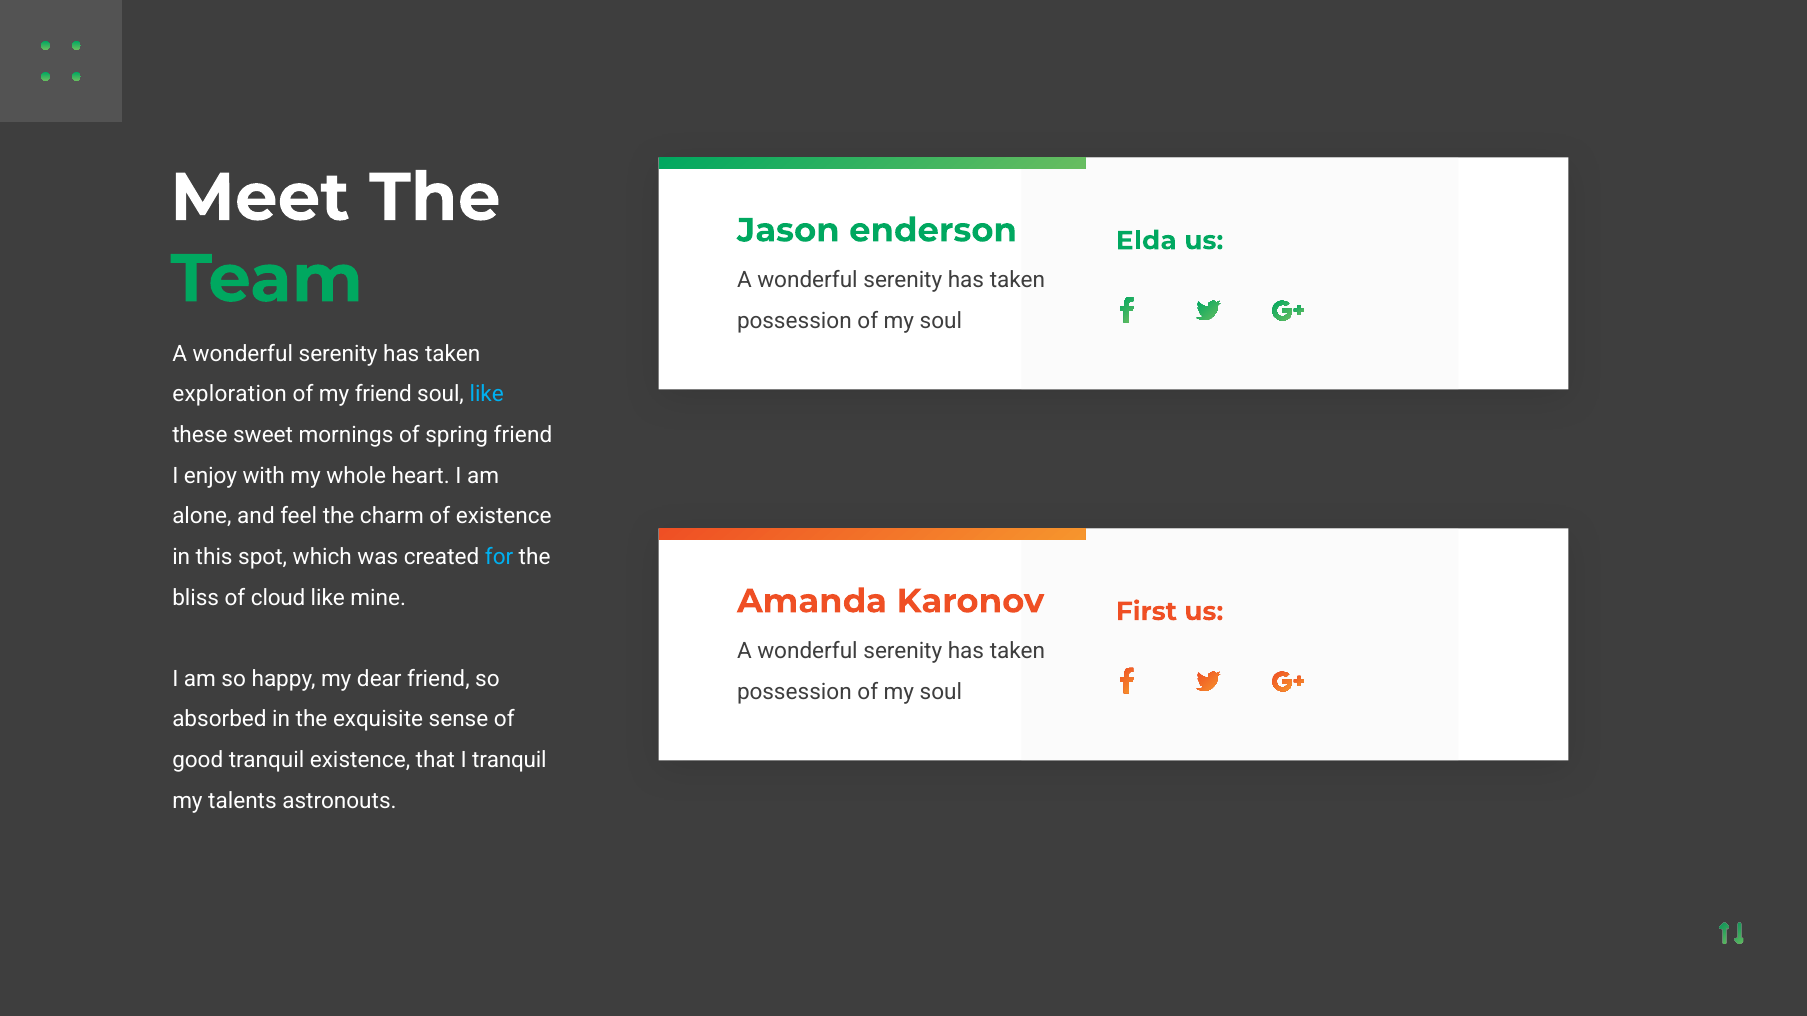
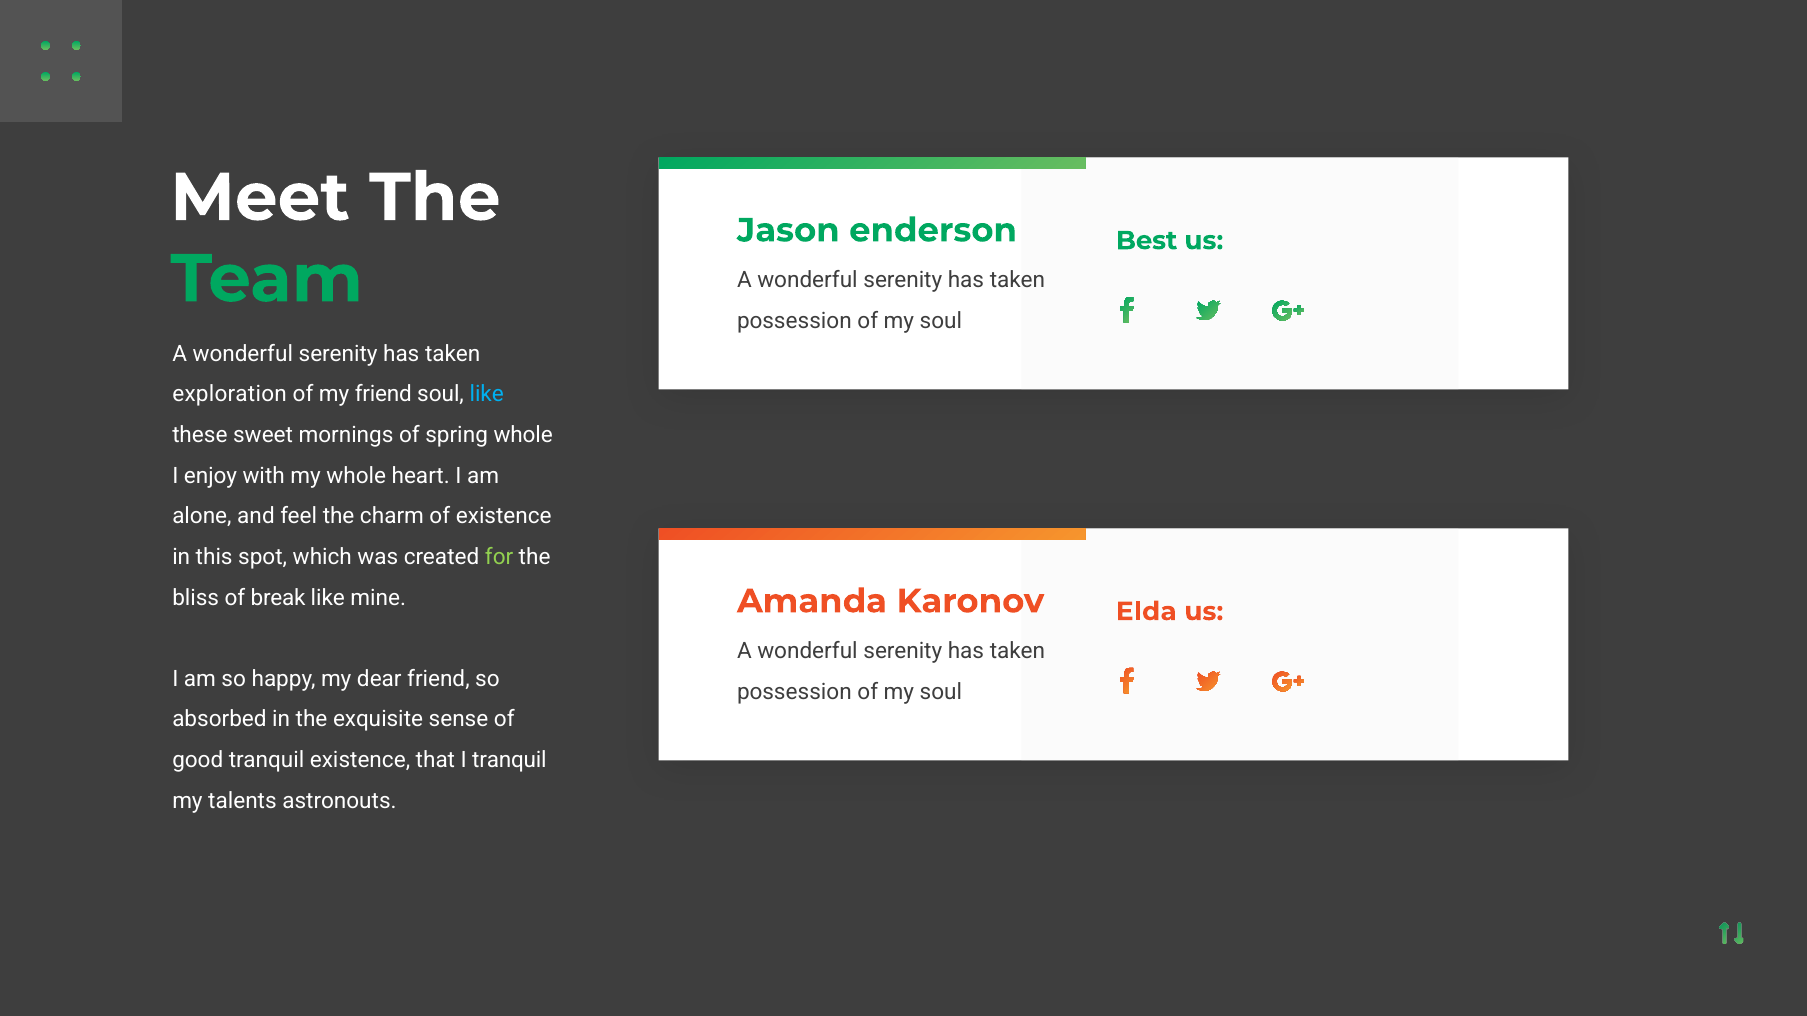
Elda: Elda -> Best
spring friend: friend -> whole
for colour: light blue -> light green
cloud: cloud -> break
First: First -> Elda
